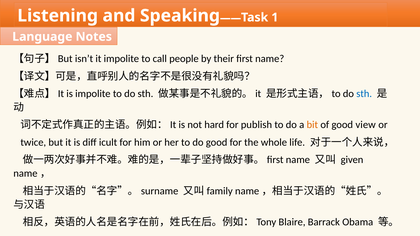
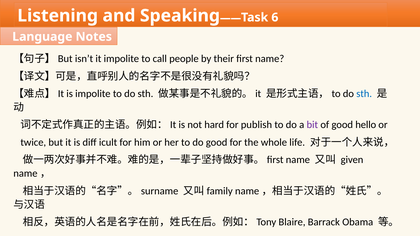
1: 1 -> 6
bit colour: orange -> purple
view: view -> hello
